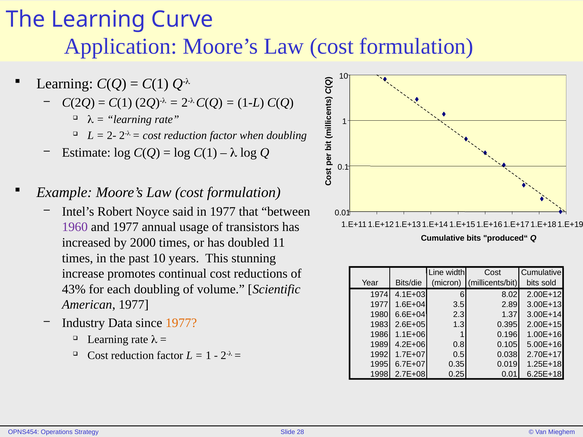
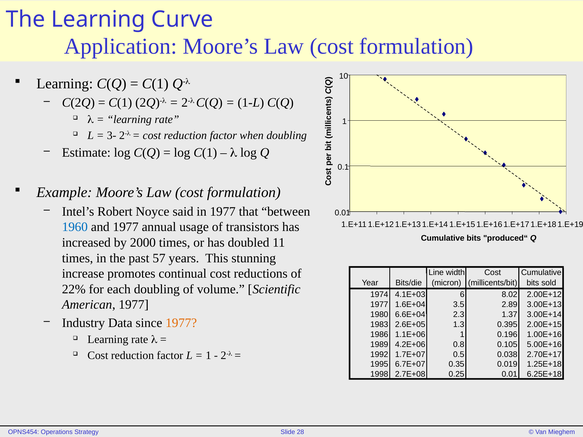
2-: 2- -> 3-
1960 colour: purple -> blue
past 10: 10 -> 57
43%: 43% -> 22%
